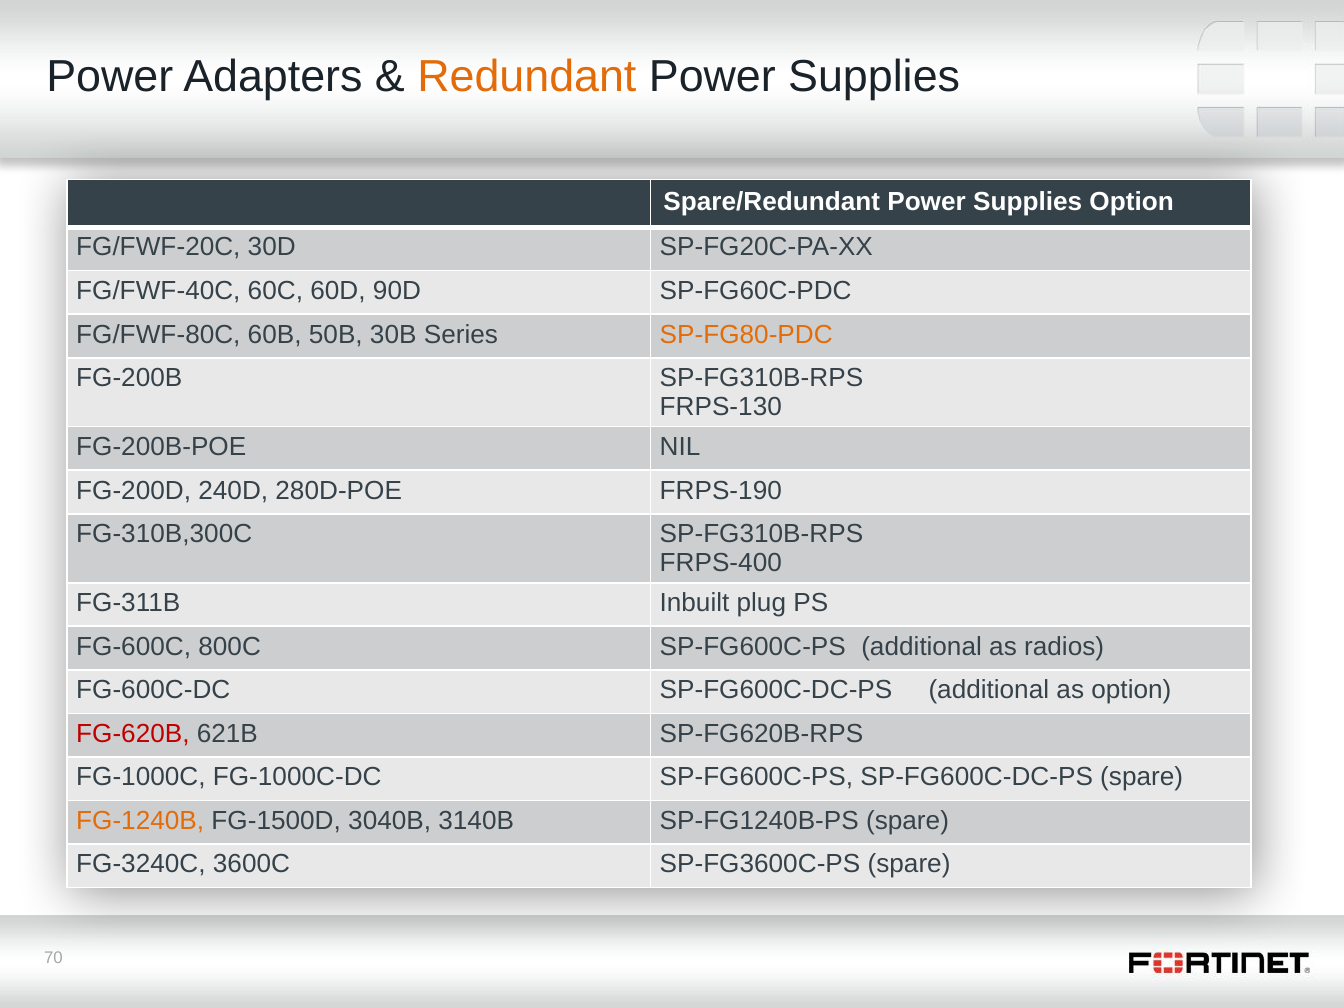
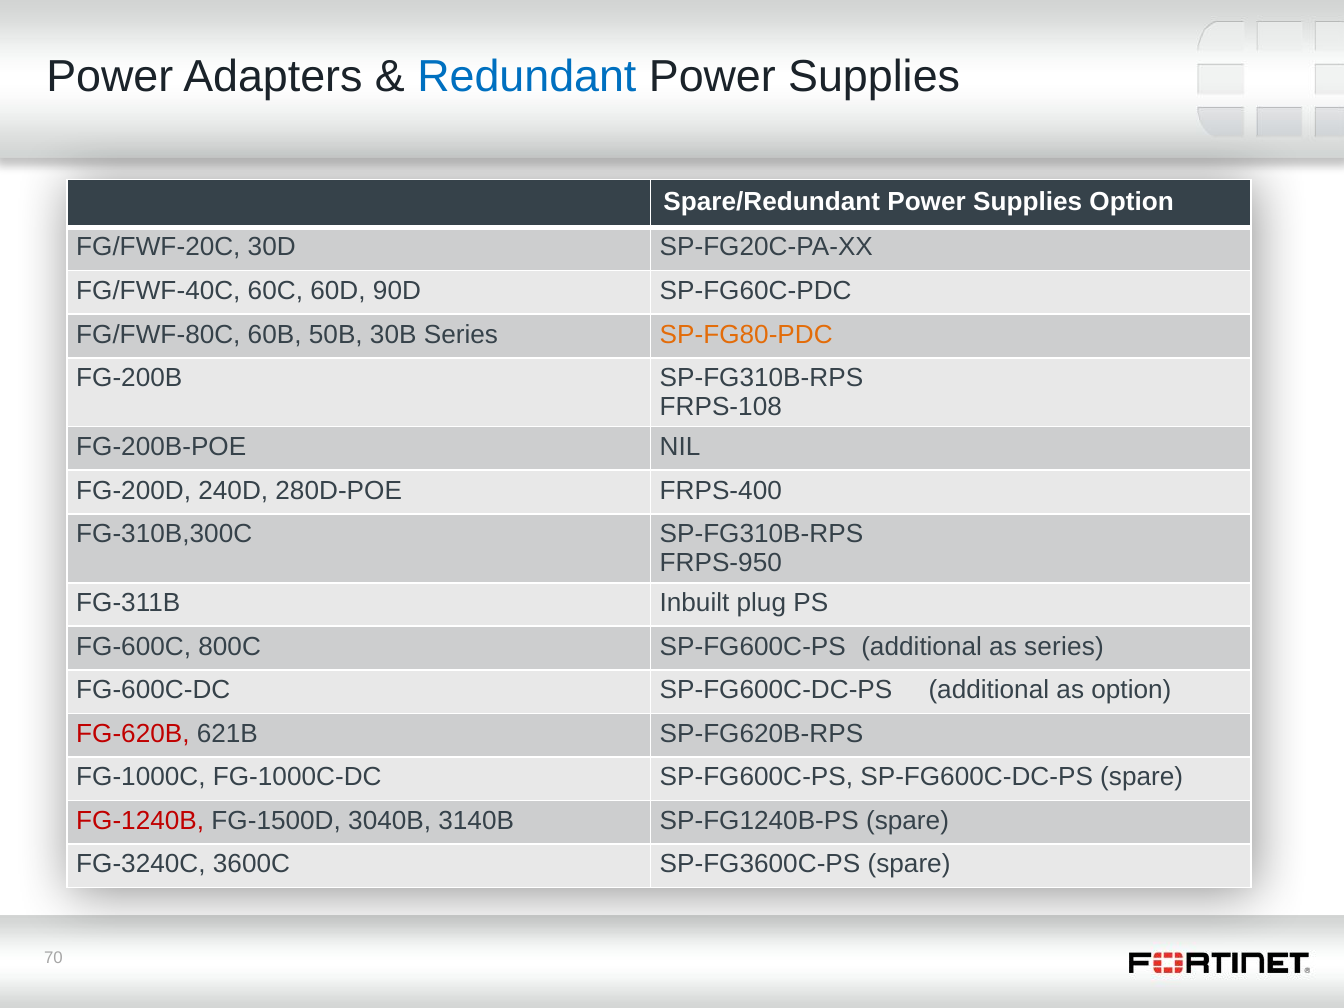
Redundant colour: orange -> blue
FRPS-130: FRPS-130 -> FRPS-108
FRPS-190: FRPS-190 -> FRPS-400
FRPS-400: FRPS-400 -> FRPS-950
as radios: radios -> series
FG-1240B colour: orange -> red
